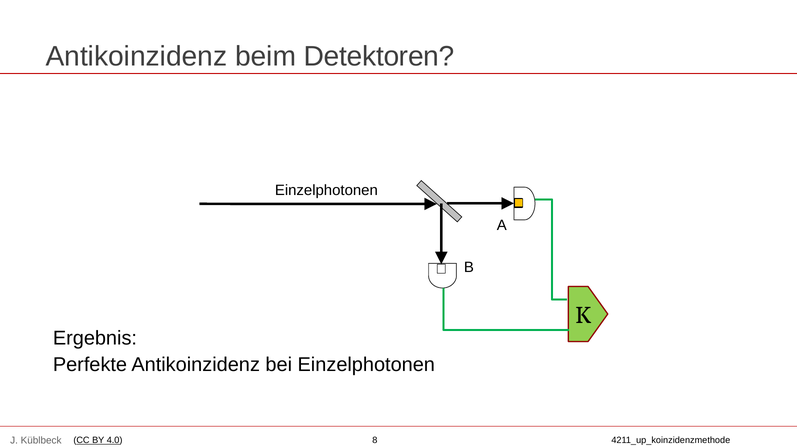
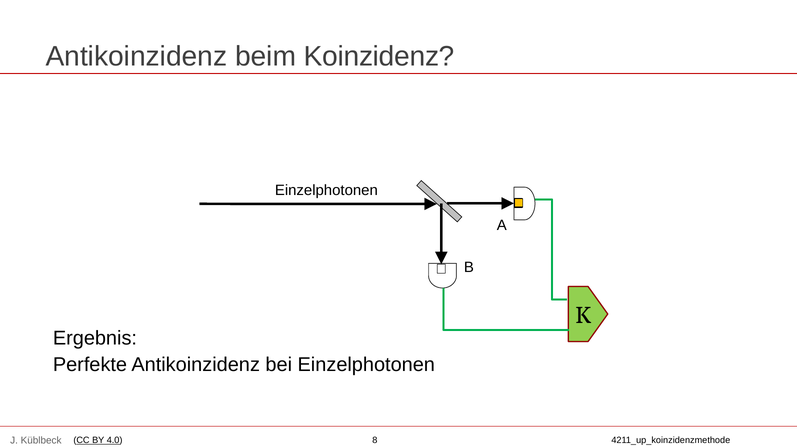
Detektoren: Detektoren -> Koinzidenz
